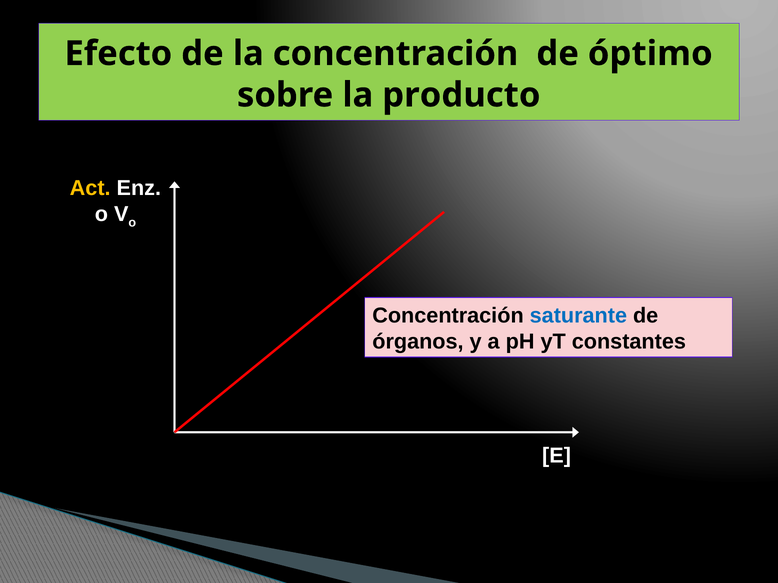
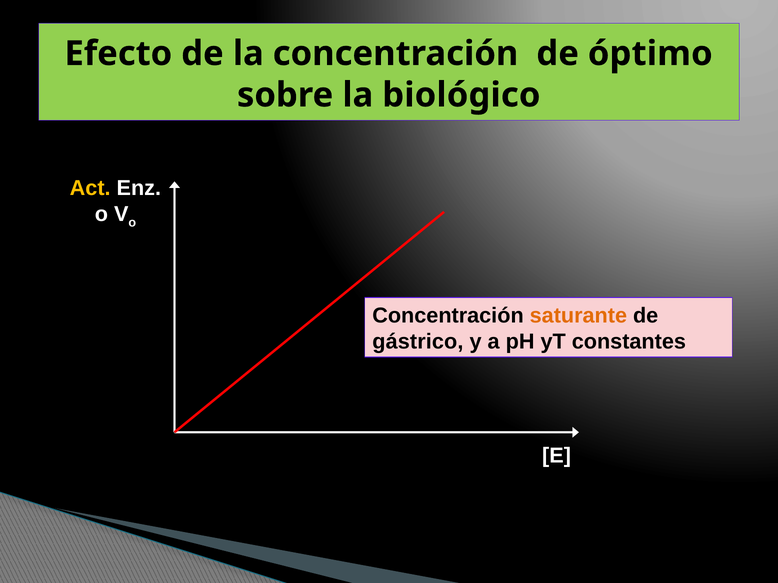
producto: producto -> biológico
saturante colour: blue -> orange
órganos: órganos -> gástrico
